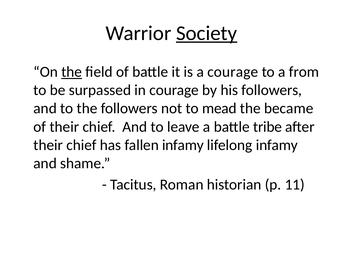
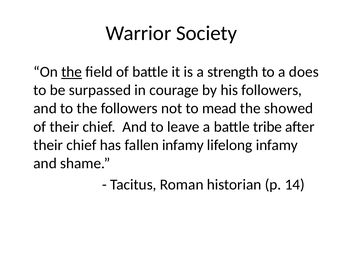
Society underline: present -> none
a courage: courage -> strength
from: from -> does
became: became -> showed
11: 11 -> 14
